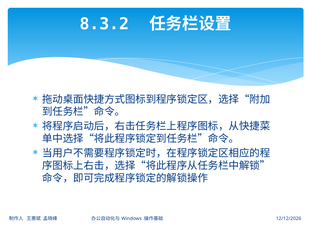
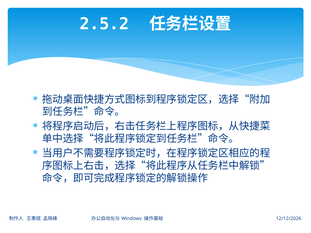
8.3.2: 8.3.2 -> 2.5.2
